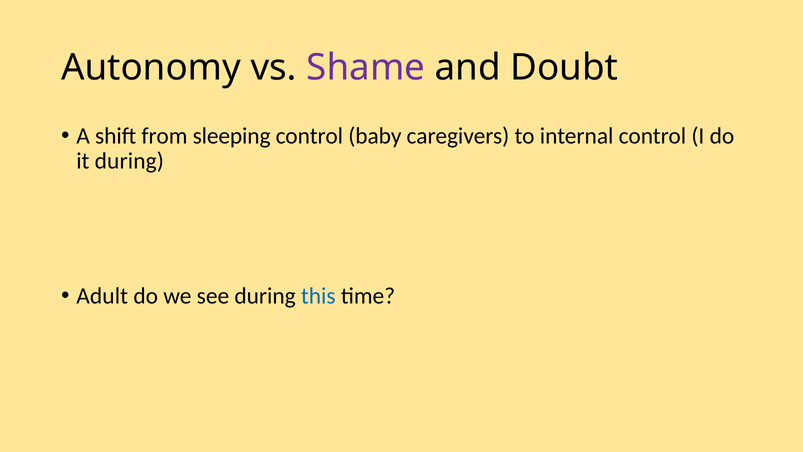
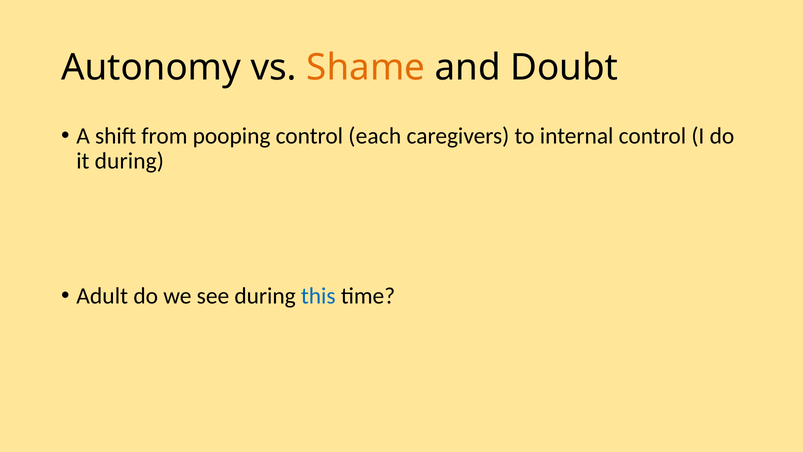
Shame colour: purple -> orange
sleeping: sleeping -> pooping
baby: baby -> each
